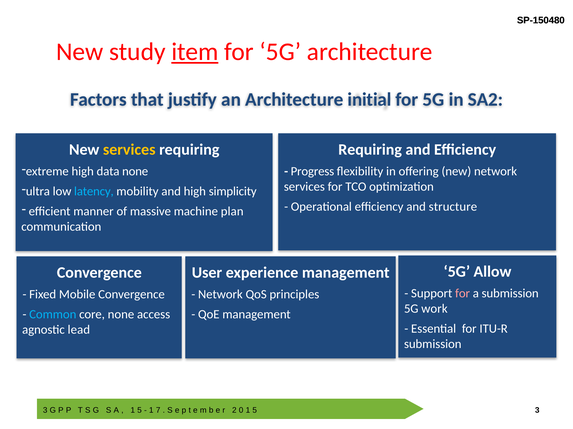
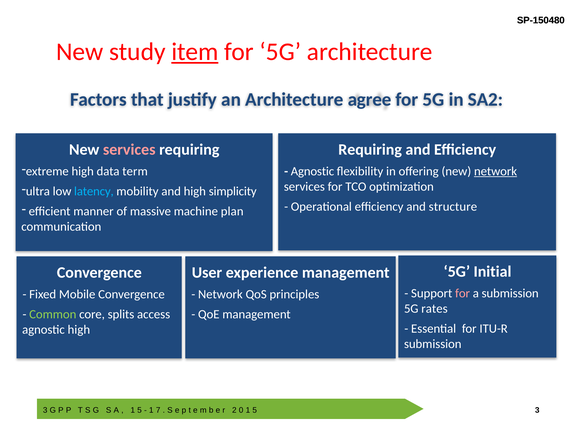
initial: initial -> agree
services at (129, 150) colour: yellow -> pink
data none: none -> term
Progress at (312, 172): Progress -> Agnostic
network at (496, 172) underline: none -> present
Allow: Allow -> Initial
work: work -> rates
Common colour: light blue -> light green
core none: none -> splits
agnostic lead: lead -> high
